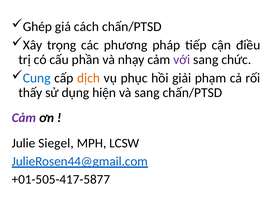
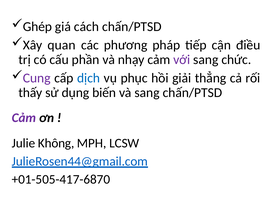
trọng: trọng -> quan
Cung colour: blue -> purple
dịch colour: orange -> blue
phạm: phạm -> thẳng
hiện: hiện -> biến
Siegel: Siegel -> Không
+01-505-417-5877: +01-505-417-5877 -> +01-505-417-6870
